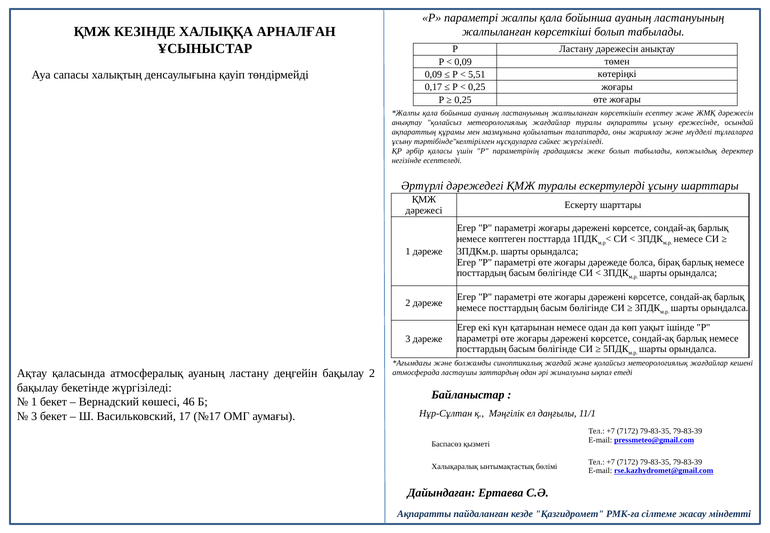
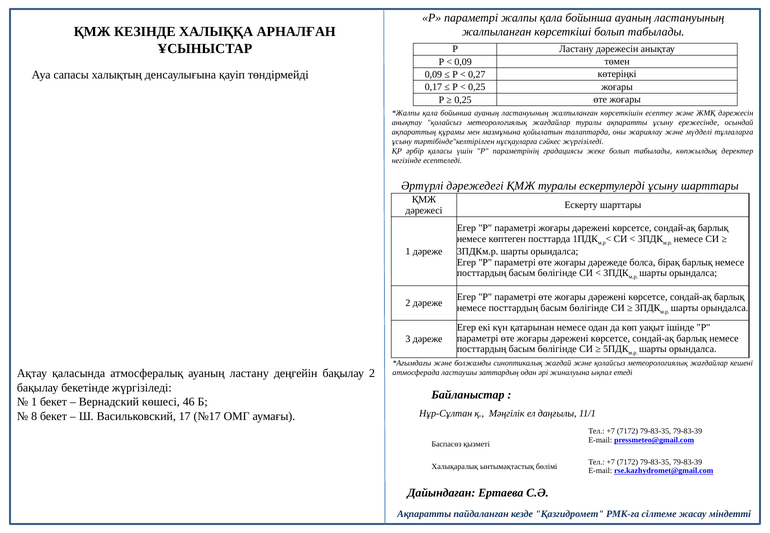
5,51: 5,51 -> 0,27
3 at (34, 416): 3 -> 8
